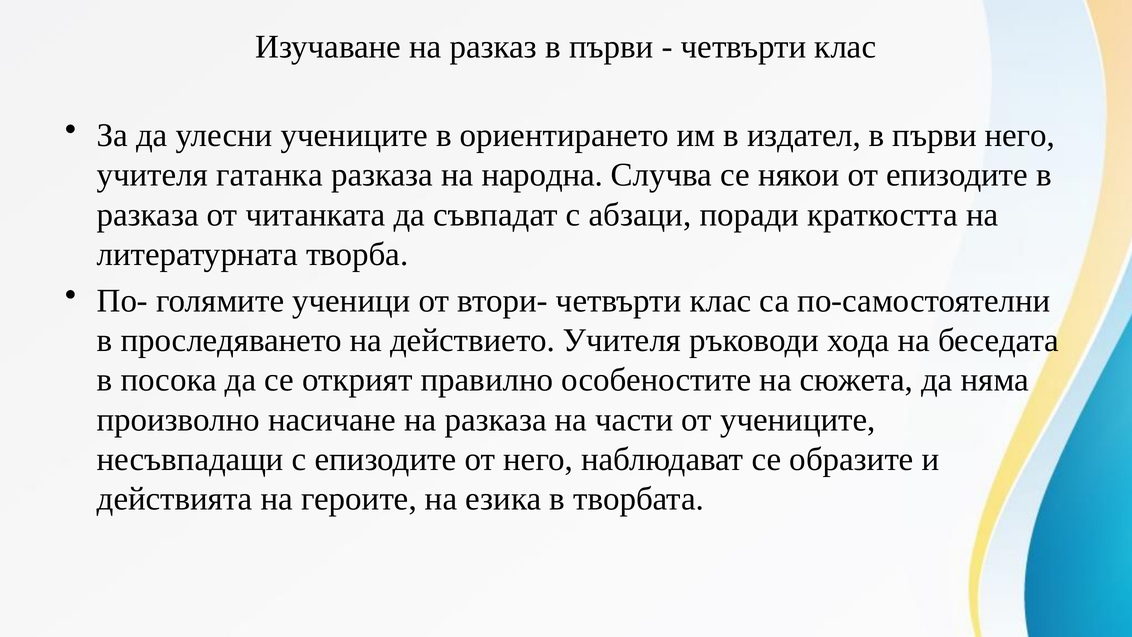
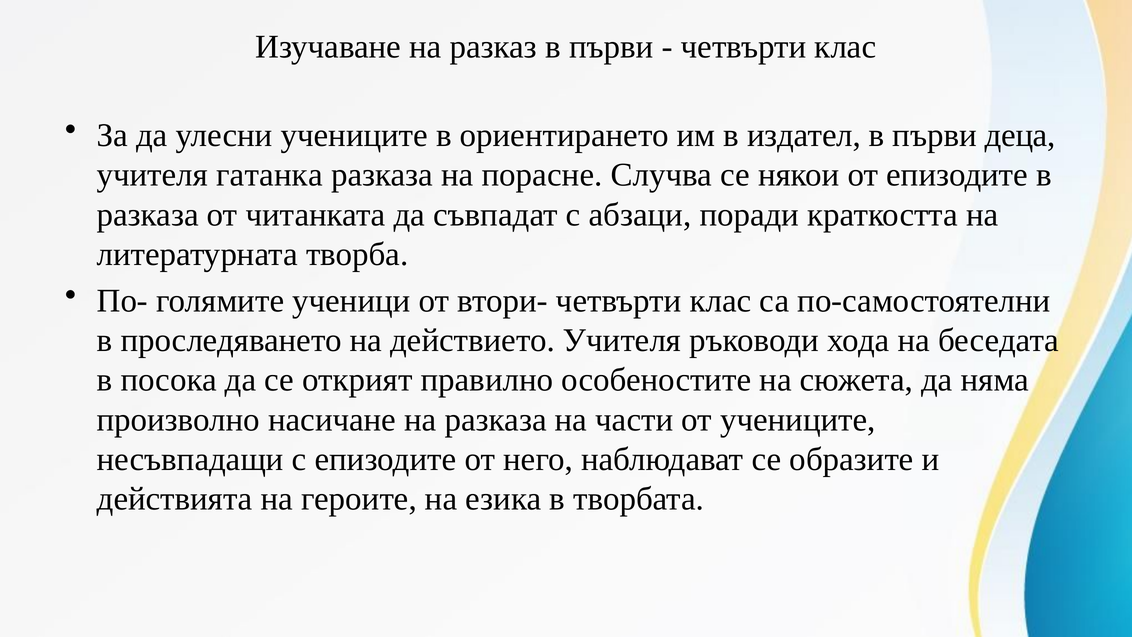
първи него: него -> деца
народна: народна -> порасне
